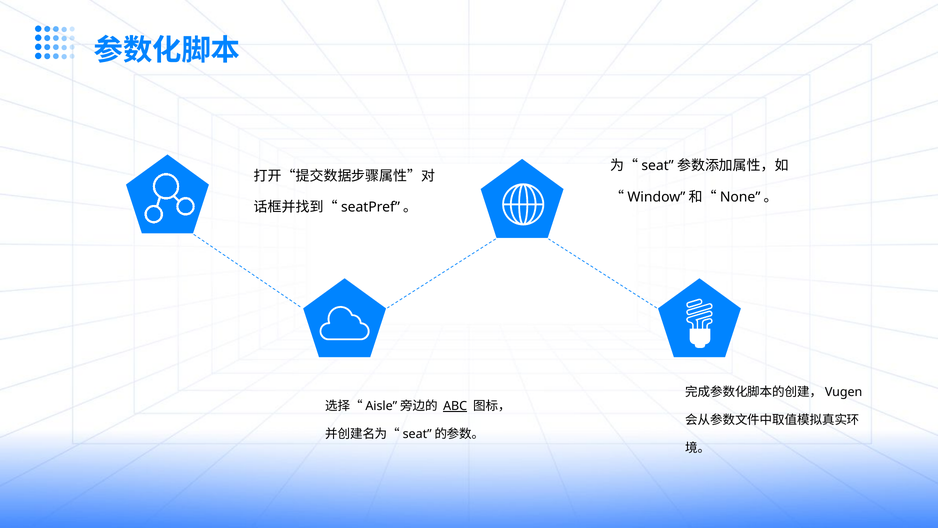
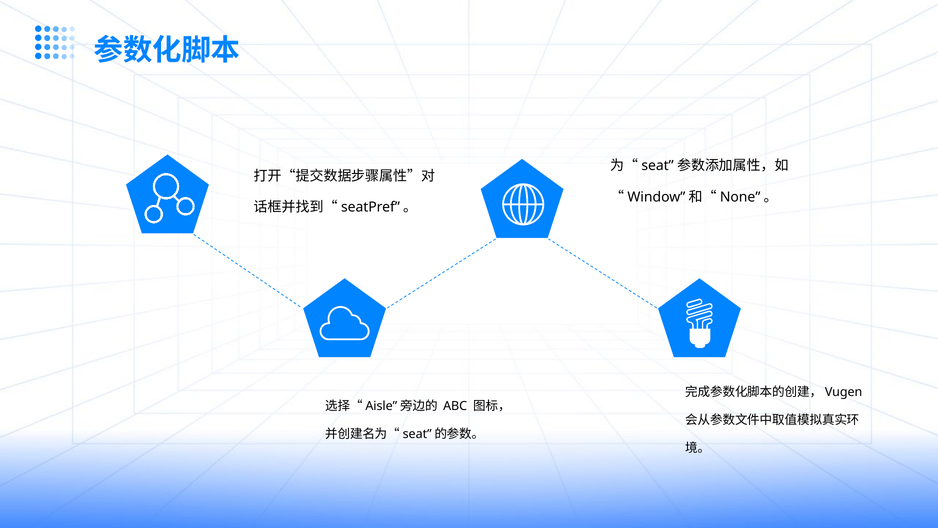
ABC underline: present -> none
